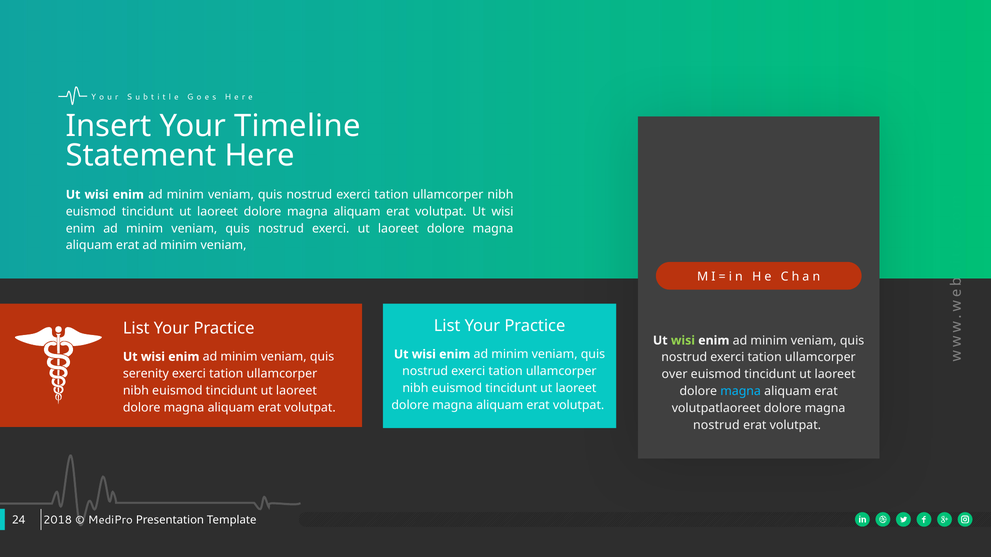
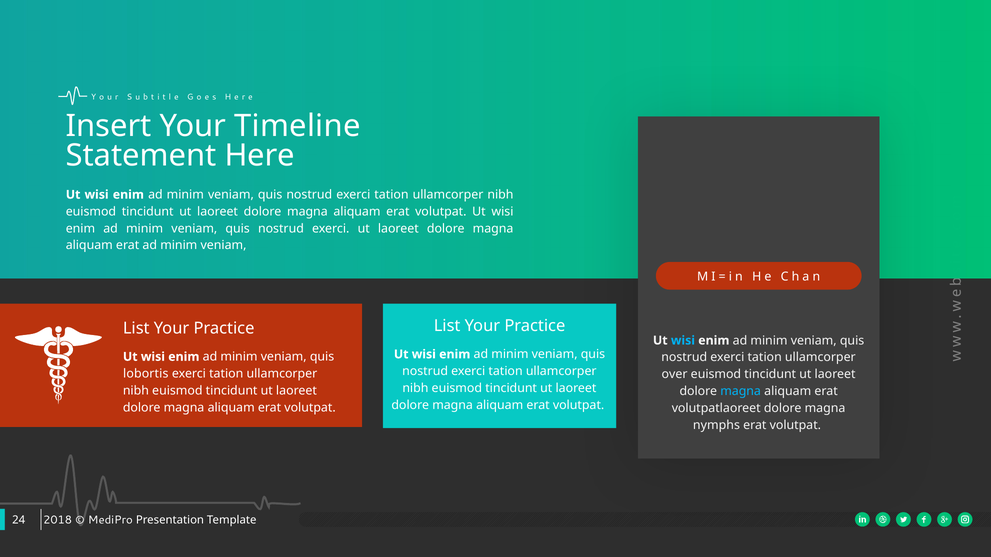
wisi at (683, 341) colour: light green -> light blue
serenity: serenity -> lobortis
nostrud at (716, 425): nostrud -> nymphs
